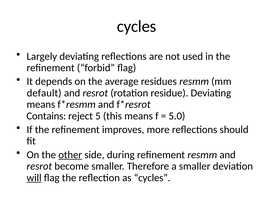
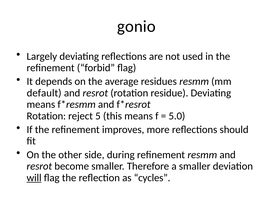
cycles at (137, 26): cycles -> gonio
Contains at (46, 116): Contains -> Rotation
other underline: present -> none
